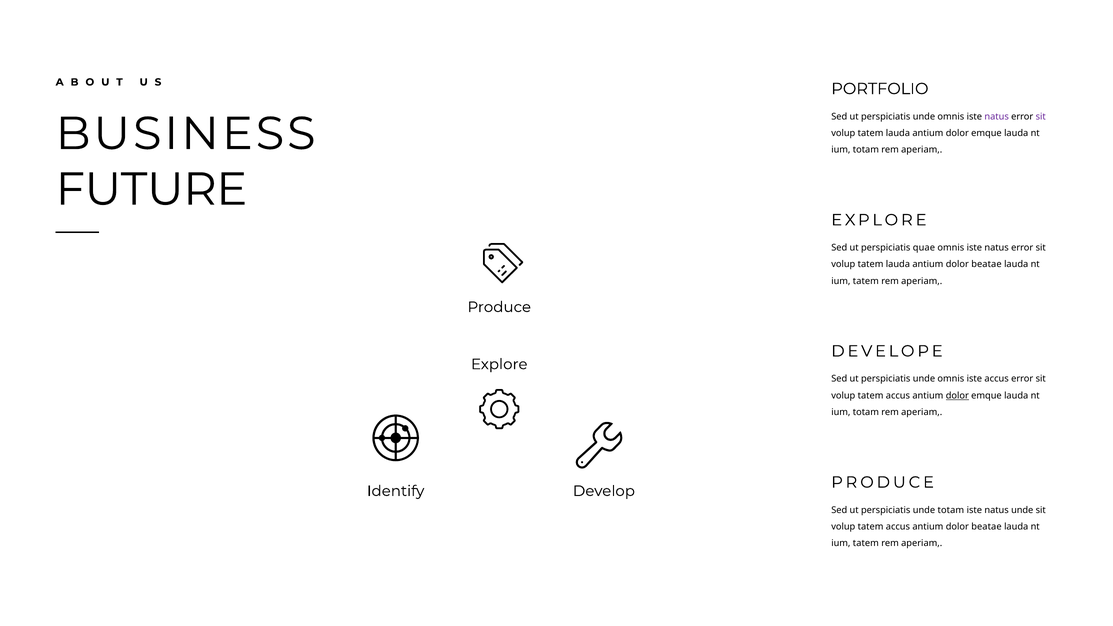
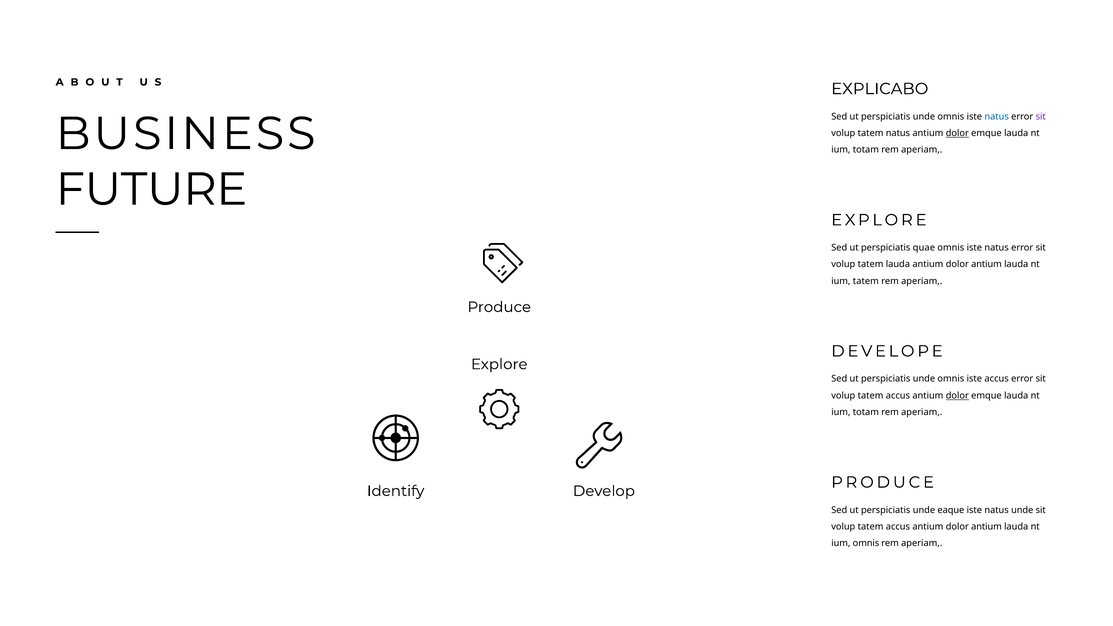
PORTFOLIO: PORTFOLIO -> EXPLICABO
natus at (997, 117) colour: purple -> blue
lauda at (898, 133): lauda -> natus
dolor at (957, 133) underline: none -> present
beatae at (986, 264): beatae -> antium
unde totam: totam -> eaque
accus antium dolor beatae: beatae -> antium
tatem at (866, 543): tatem -> omnis
